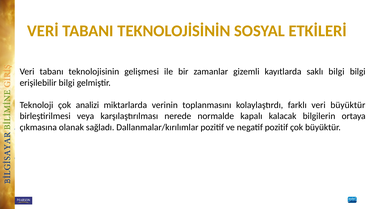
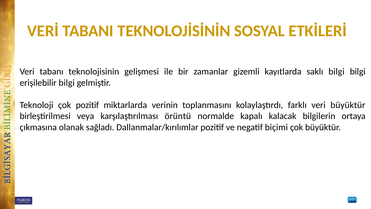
çok analizi: analizi -> pozitif
nerede: nerede -> örüntü
negatif pozitif: pozitif -> biçimi
